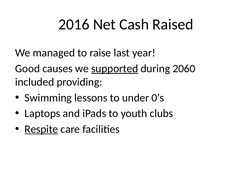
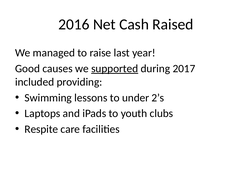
2060: 2060 -> 2017
0’s: 0’s -> 2’s
Respite underline: present -> none
